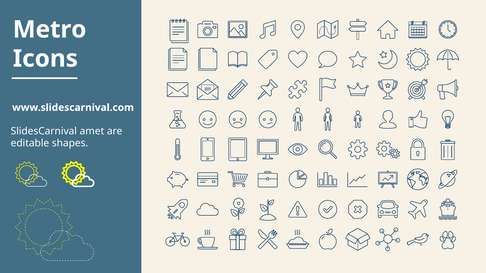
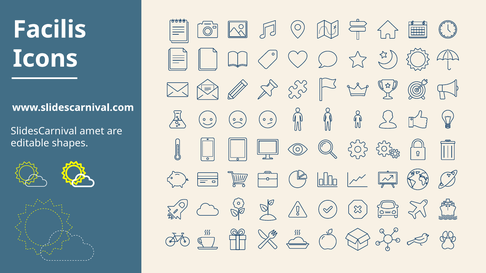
Metro: Metro -> Facilis
